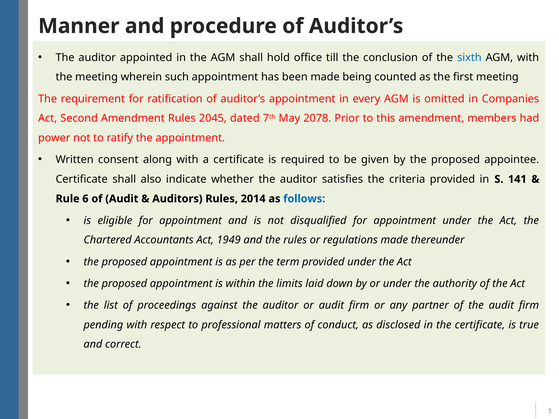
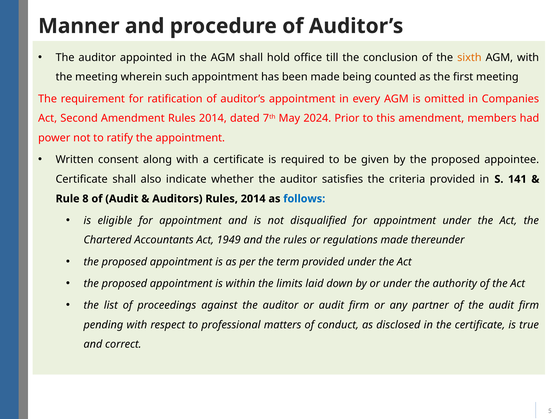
sixth colour: blue -> orange
Amendment Rules 2045: 2045 -> 2014
2078: 2078 -> 2024
6: 6 -> 8
